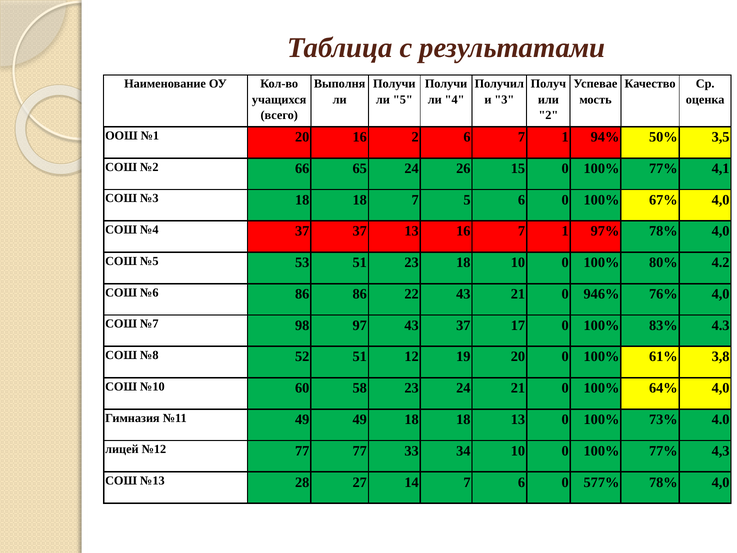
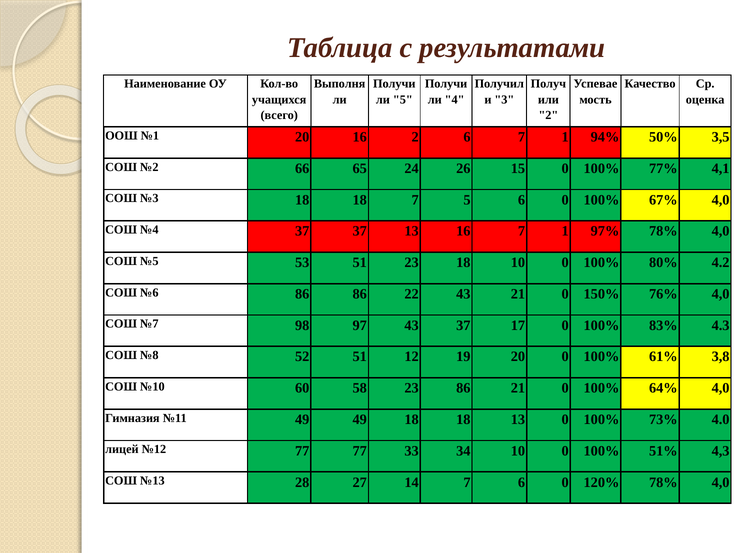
946%: 946% -> 150%
23 24: 24 -> 86
10 0 100% 77%: 77% -> 51%
577%: 577% -> 120%
